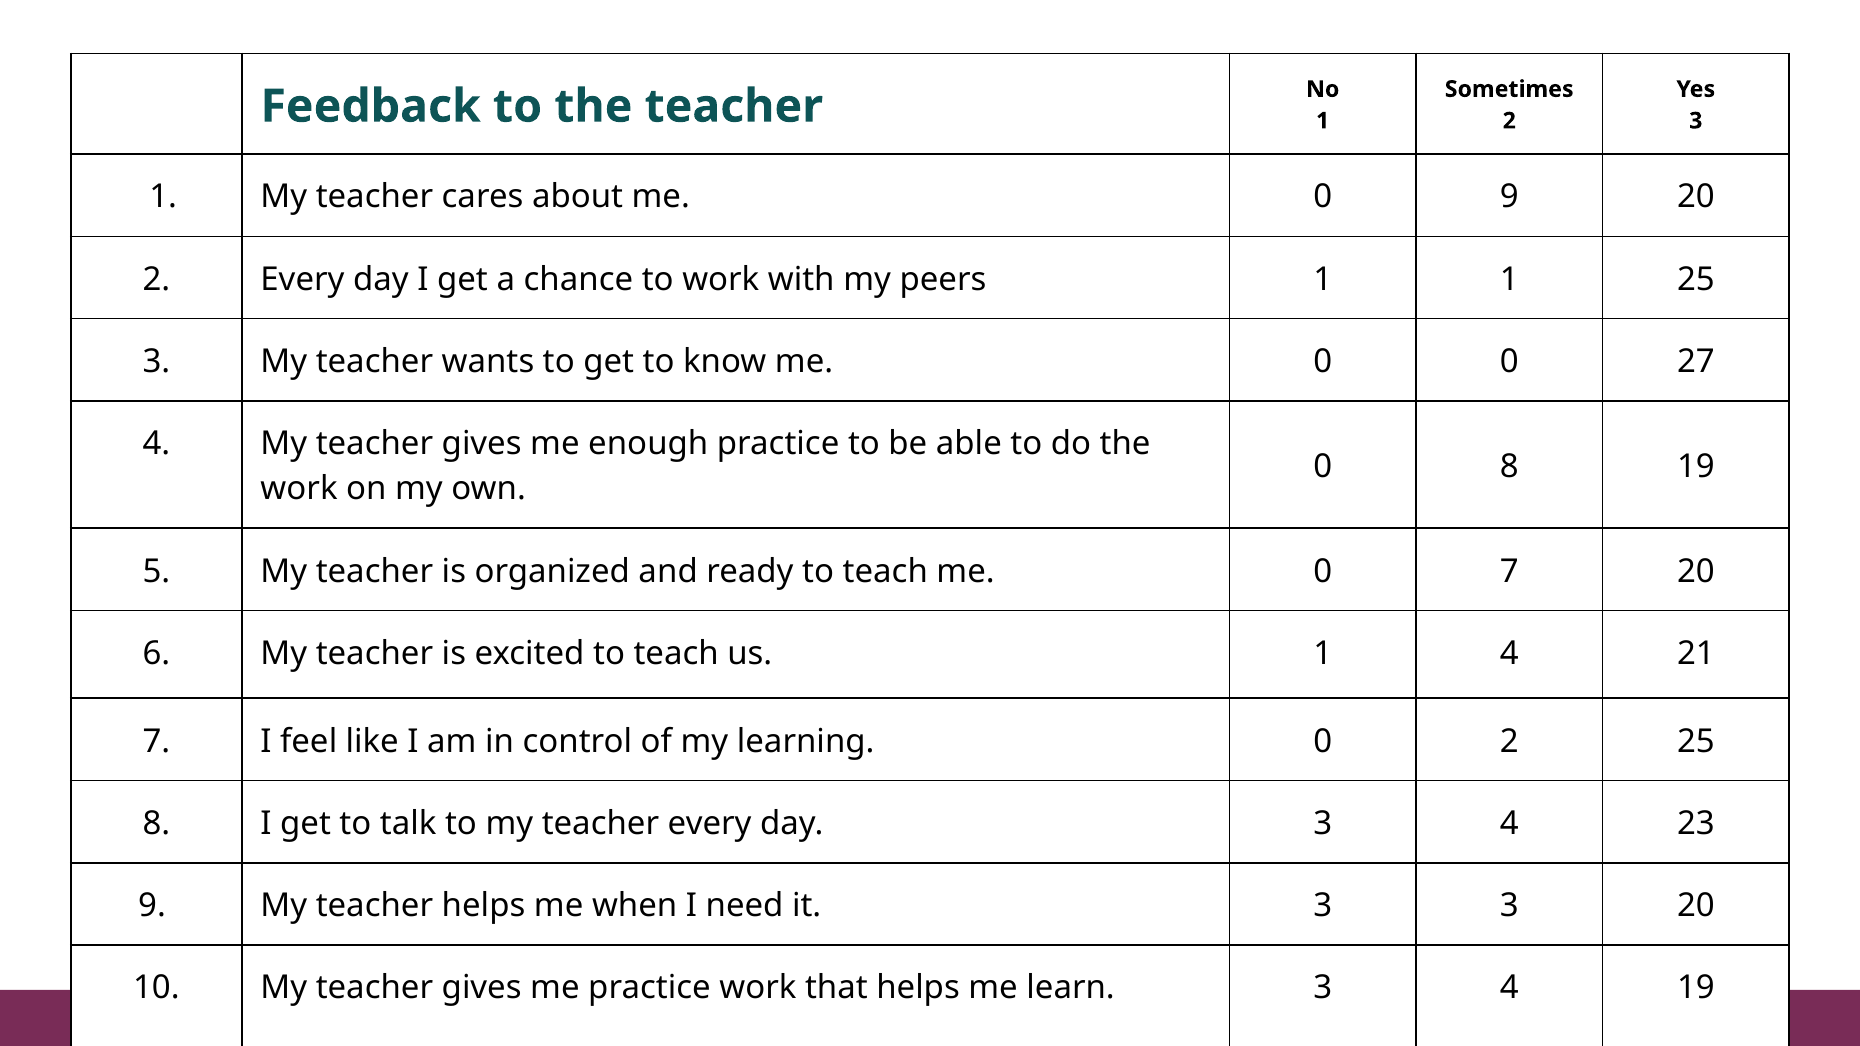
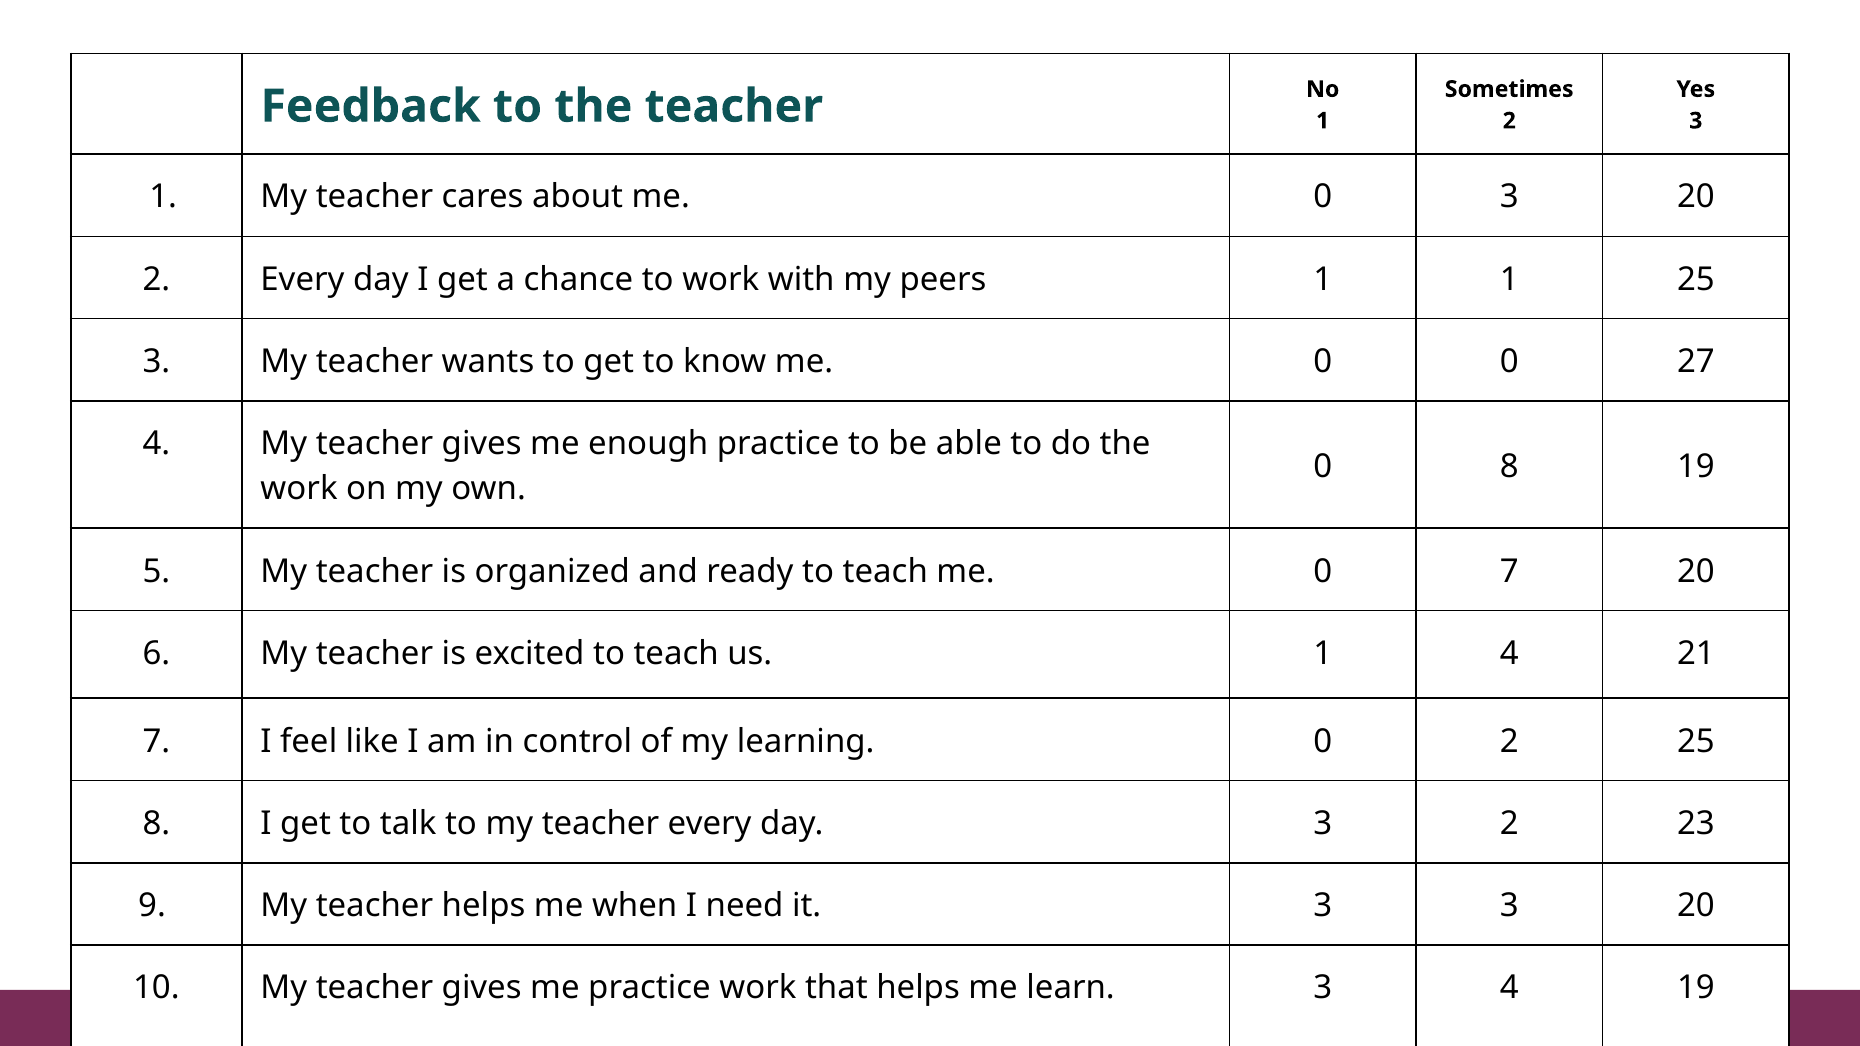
0 9: 9 -> 3
day 3 4: 4 -> 2
